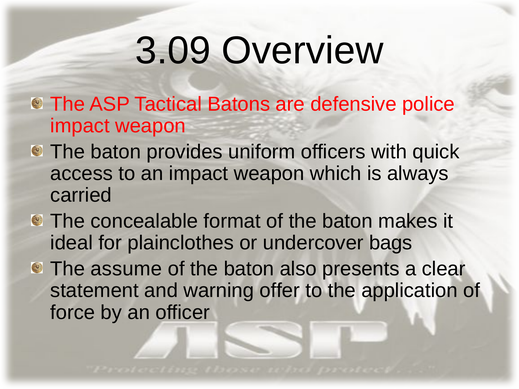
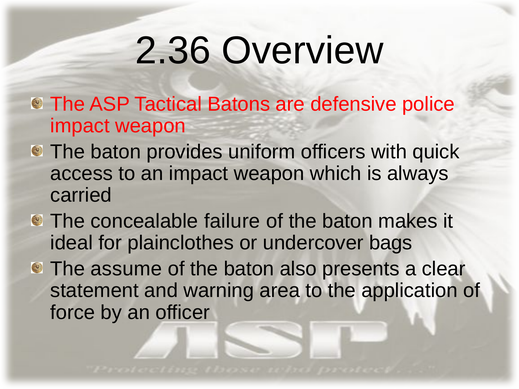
3.09: 3.09 -> 2.36
format: format -> failure
offer: offer -> area
